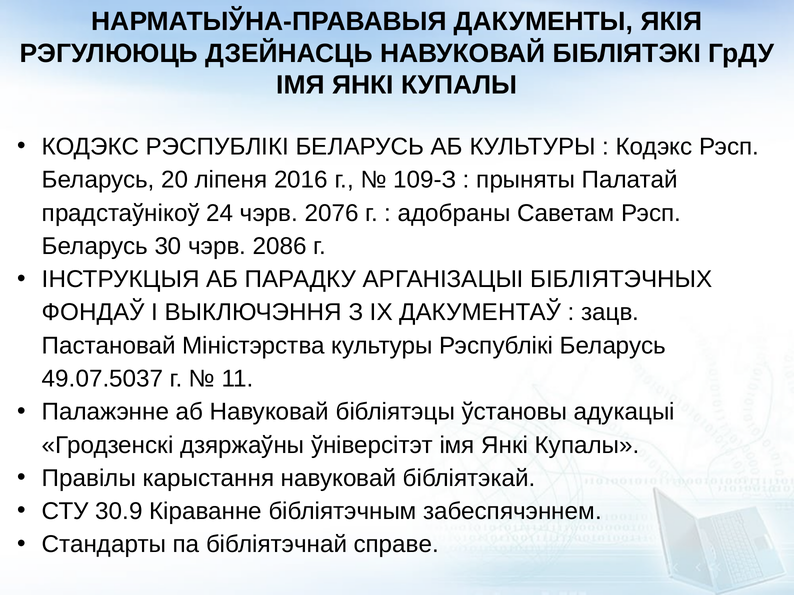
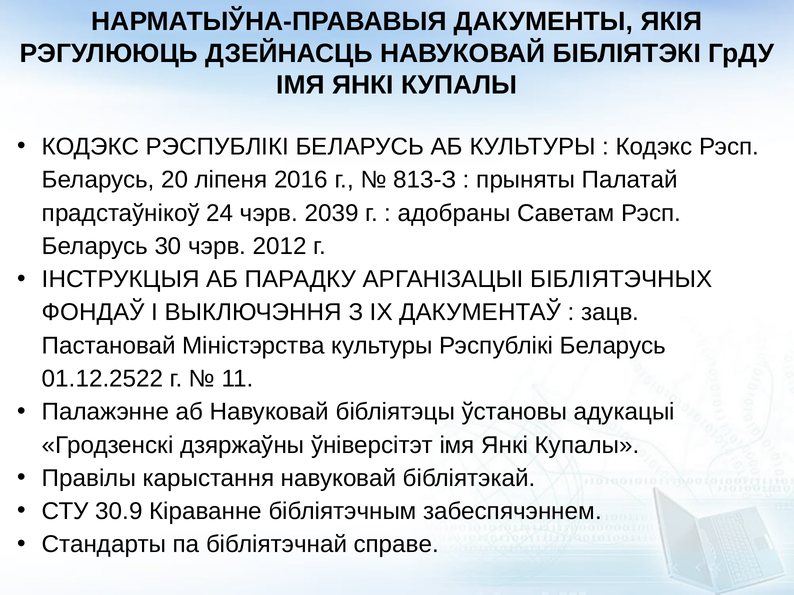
109-З: 109-З -> 813-З
2076: 2076 -> 2039
2086: 2086 -> 2012
49.07.5037: 49.07.5037 -> 01.12.2522
